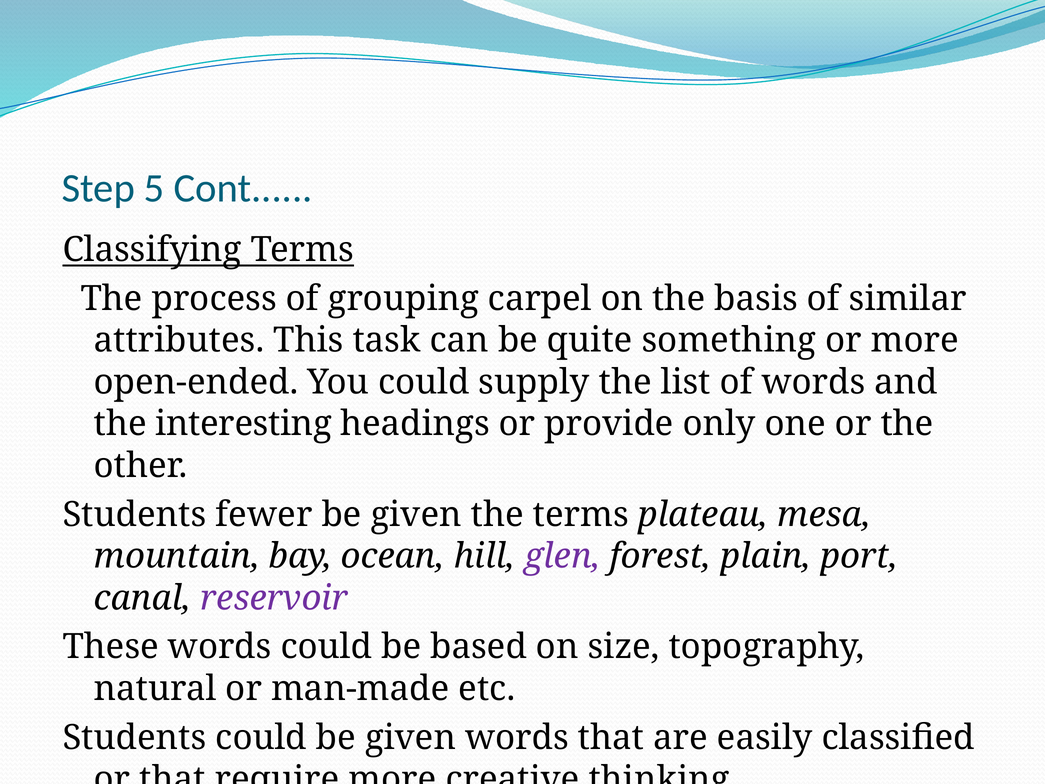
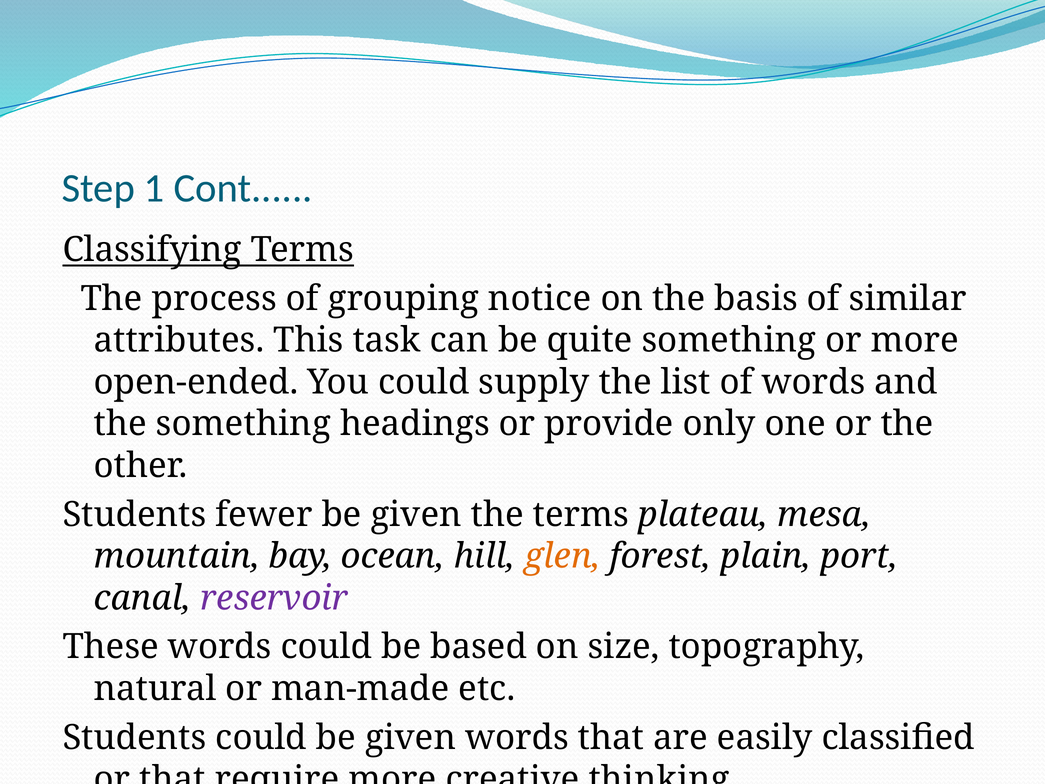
5: 5 -> 1
carpel: carpel -> notice
the interesting: interesting -> something
glen colour: purple -> orange
